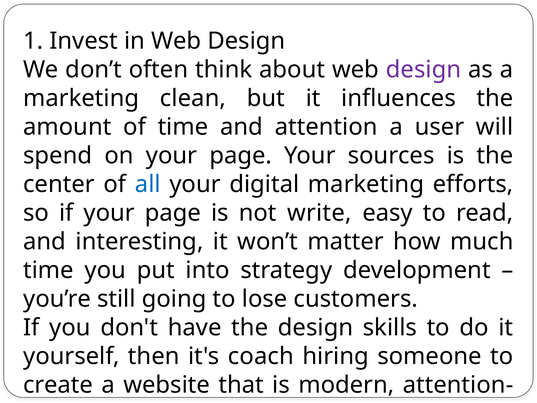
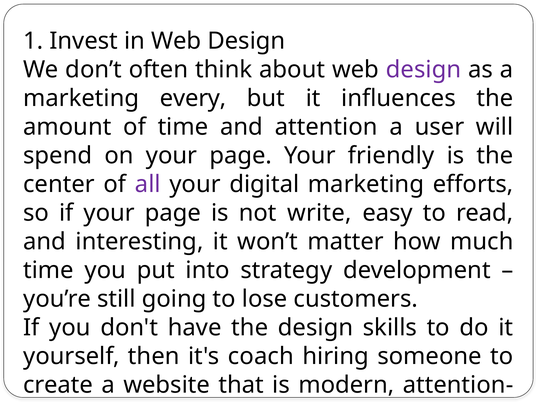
clean: clean -> every
Your sources: sources -> friendly
all colour: blue -> purple
